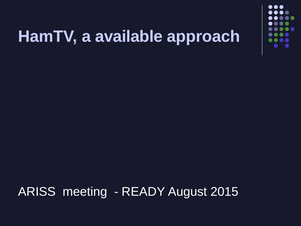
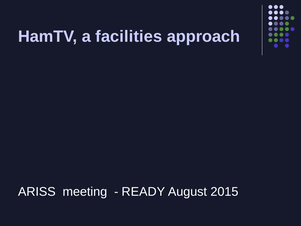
available: available -> facilities
